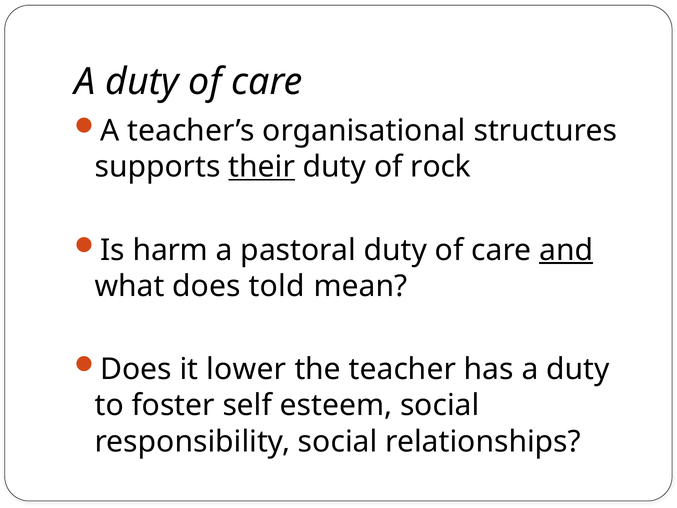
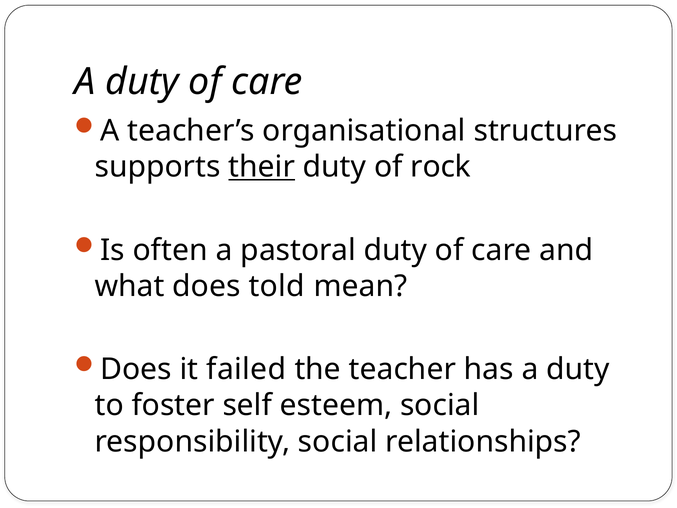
harm: harm -> often
and underline: present -> none
lower: lower -> failed
